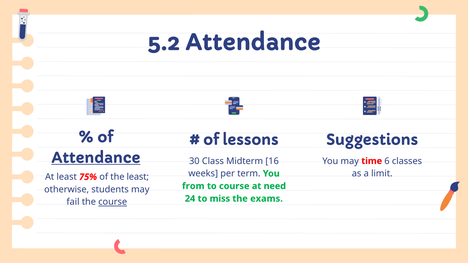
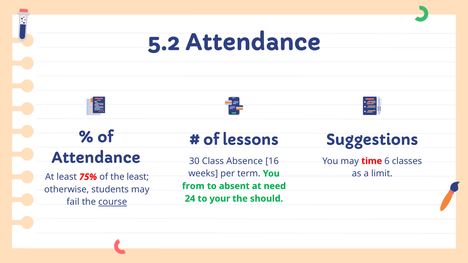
Attendance at (96, 158) underline: present -> none
Midterm: Midterm -> Absence
to course: course -> absent
miss: miss -> your
exams: exams -> should
